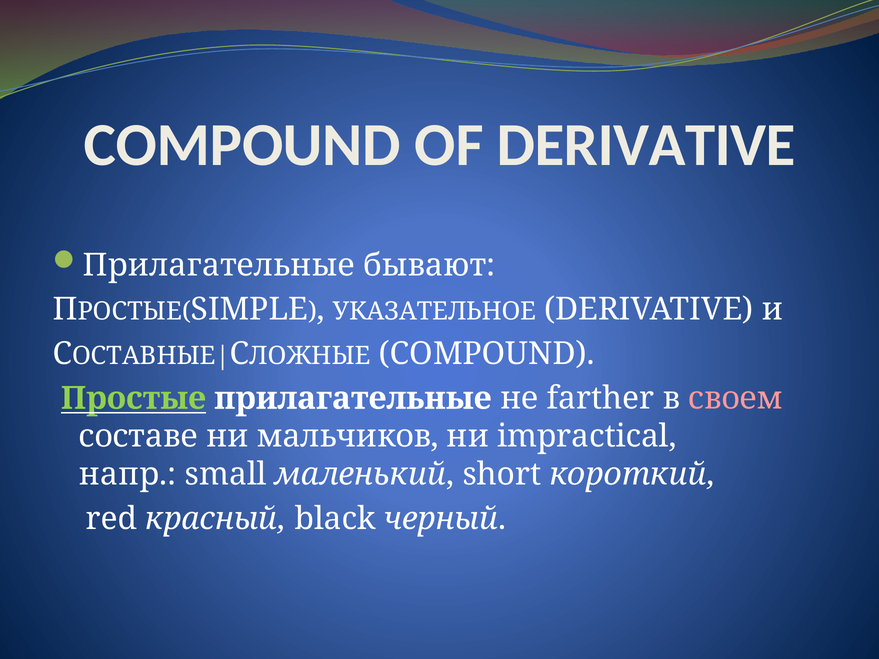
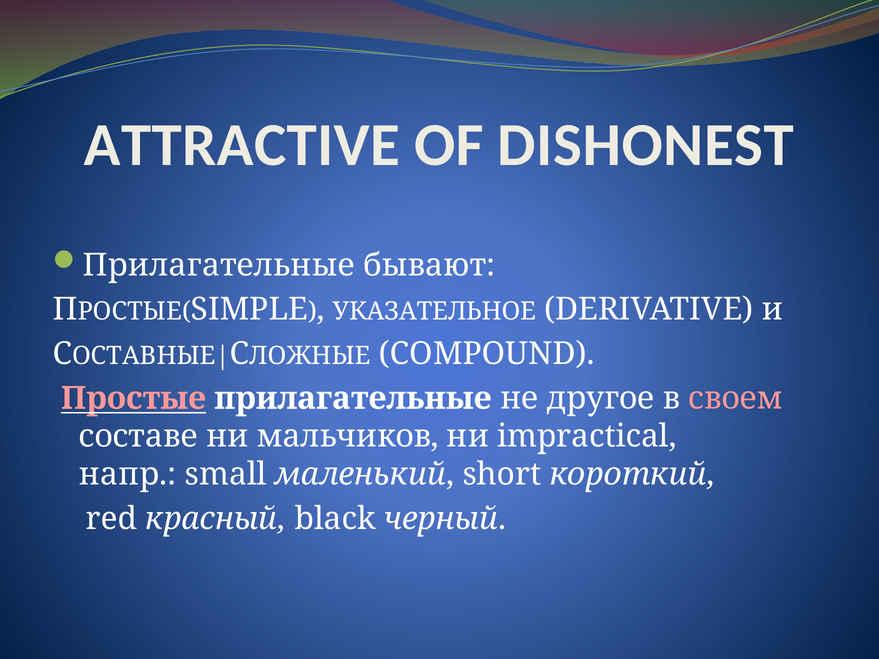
COMPOUND at (242, 145): COMPOUND -> ATTRACTIVE
OF DERIVATIVE: DERIVATIVE -> DISHONEST
Простые colour: light green -> pink
farther: farther -> другое
